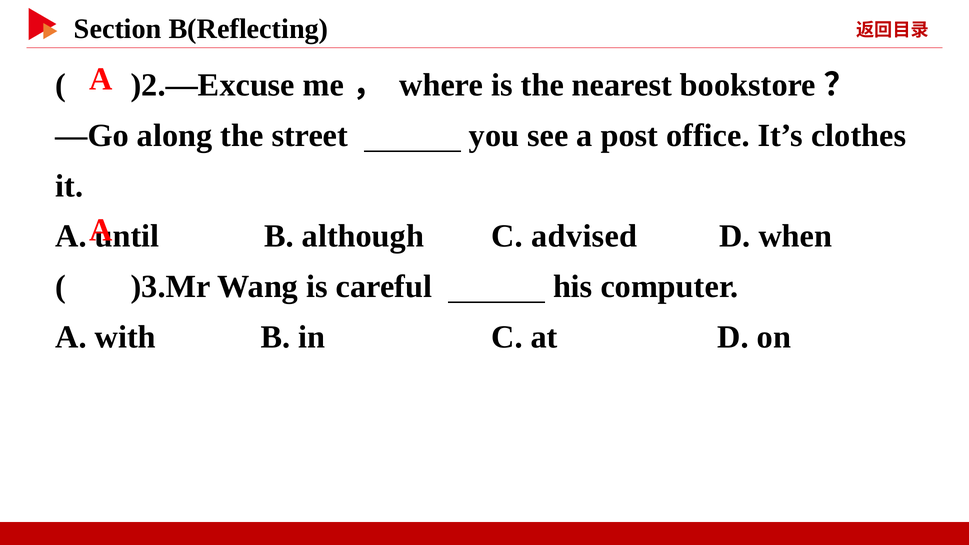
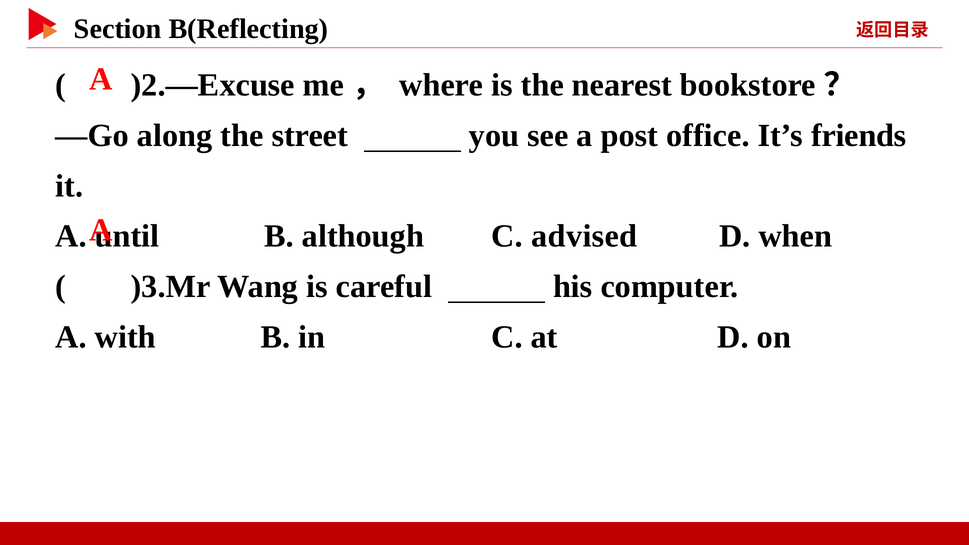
clothes: clothes -> friends
